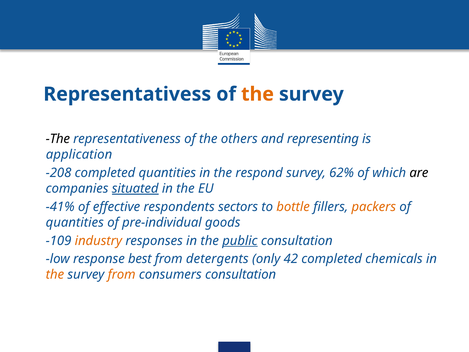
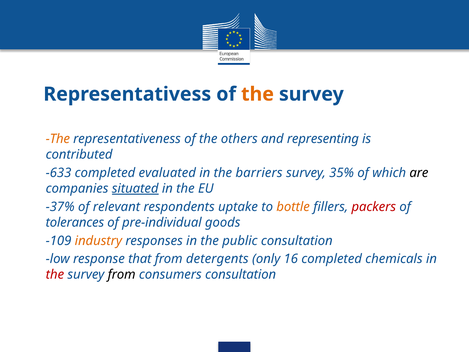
The at (58, 139) colour: black -> orange
application: application -> contributed
-208: -208 -> -633
completed quantities: quantities -> evaluated
respond: respond -> barriers
62%: 62% -> 35%
-41%: -41% -> -37%
effective: effective -> relevant
sectors: sectors -> uptake
packers colour: orange -> red
quantities at (75, 222): quantities -> tolerances
public underline: present -> none
best: best -> that
42: 42 -> 16
the at (55, 274) colour: orange -> red
from at (122, 274) colour: orange -> black
